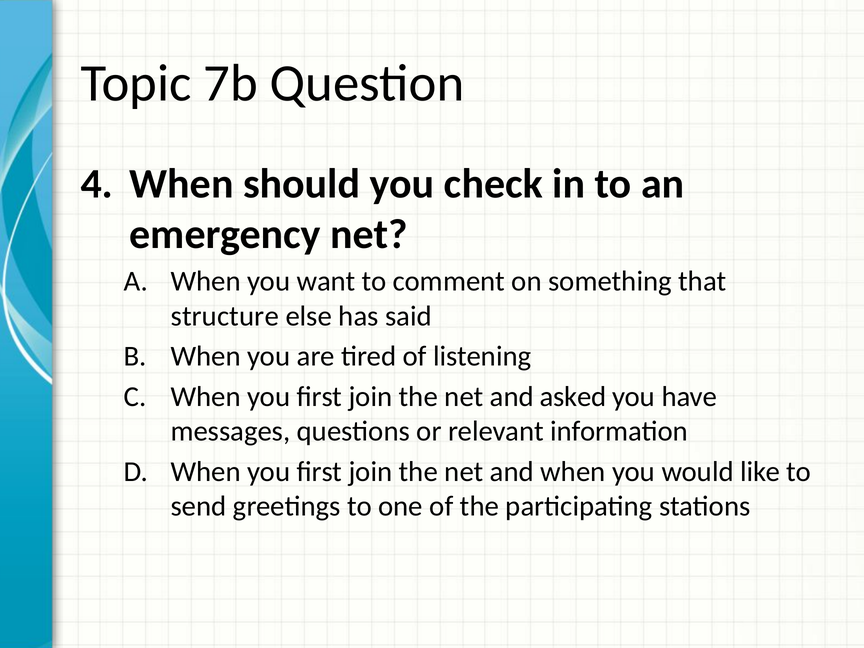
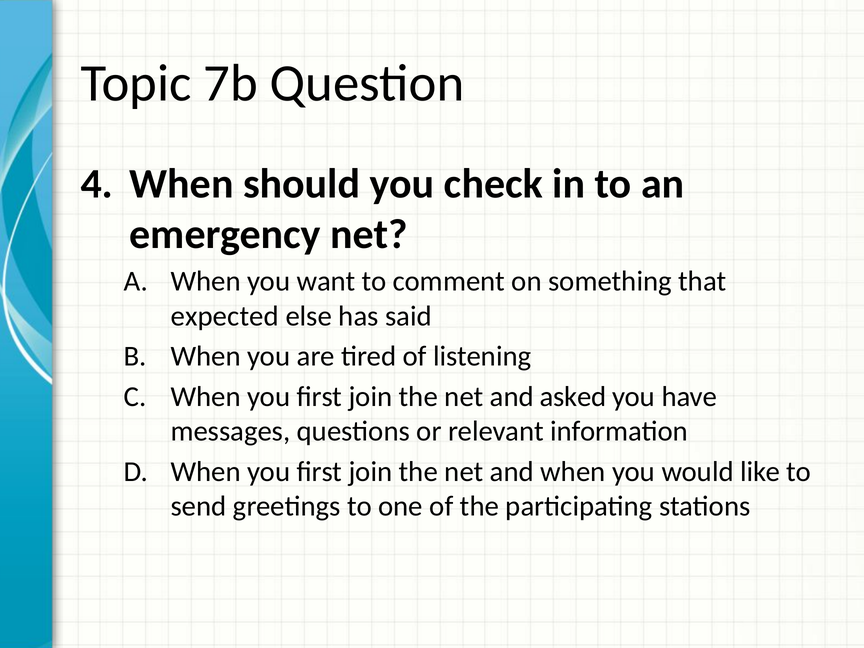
structure: structure -> expected
